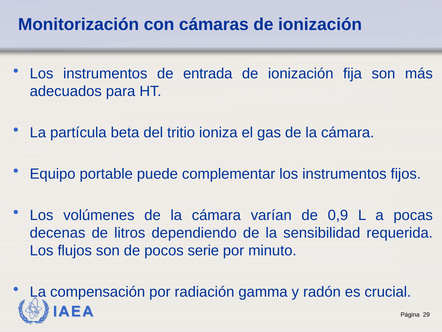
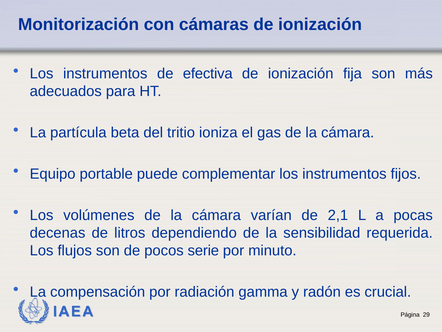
entrada: entrada -> efectiva
0,9: 0,9 -> 2,1
